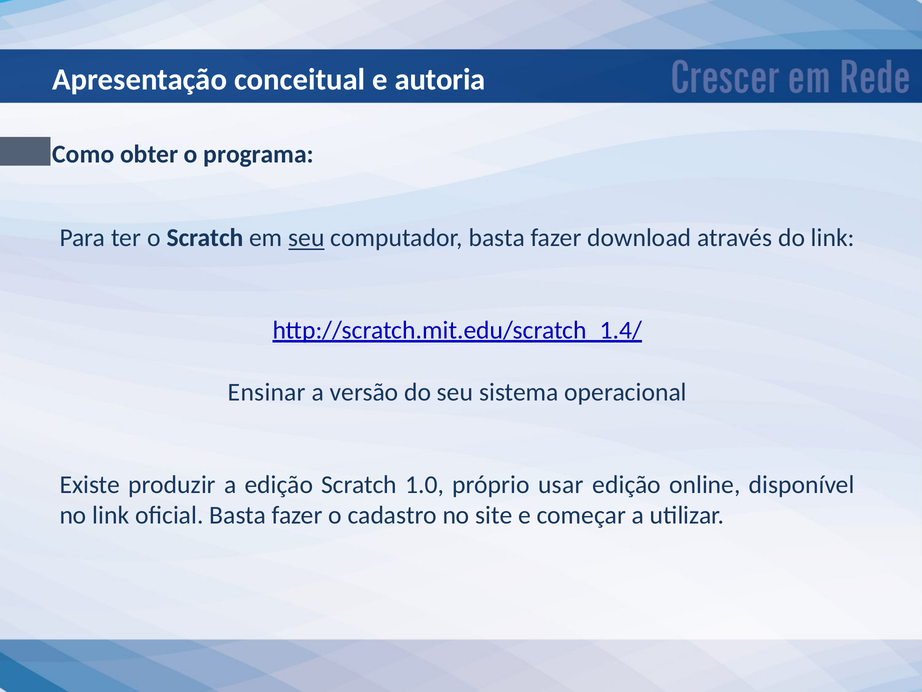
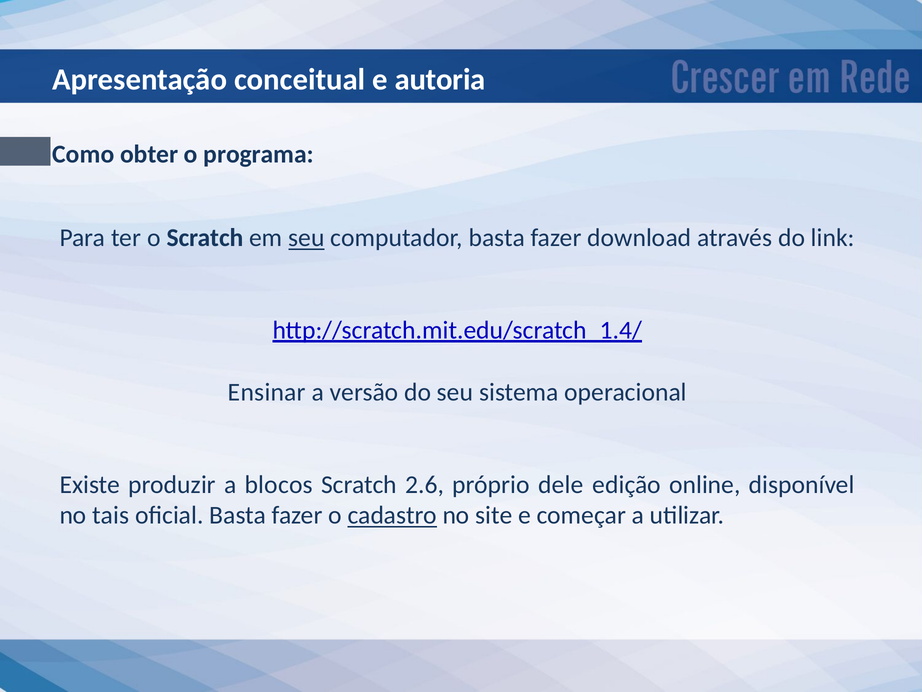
a edição: edição -> blocos
1.0: 1.0 -> 2.6
usar: usar -> dele
no link: link -> tais
cadastro underline: none -> present
